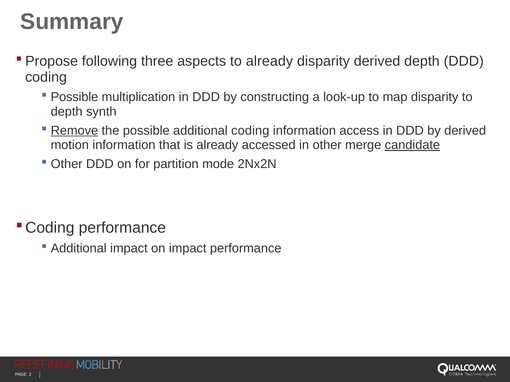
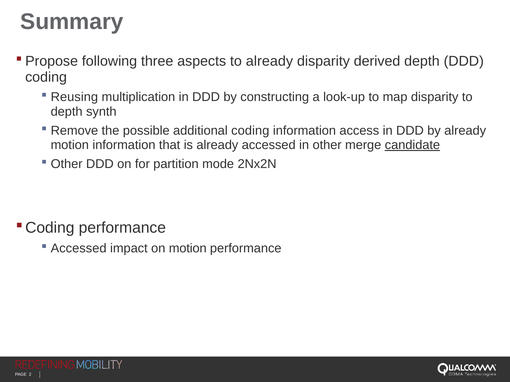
Possible at (74, 97): Possible -> Reusing
Remove underline: present -> none
by derived: derived -> already
Additional at (79, 249): Additional -> Accessed
on impact: impact -> motion
